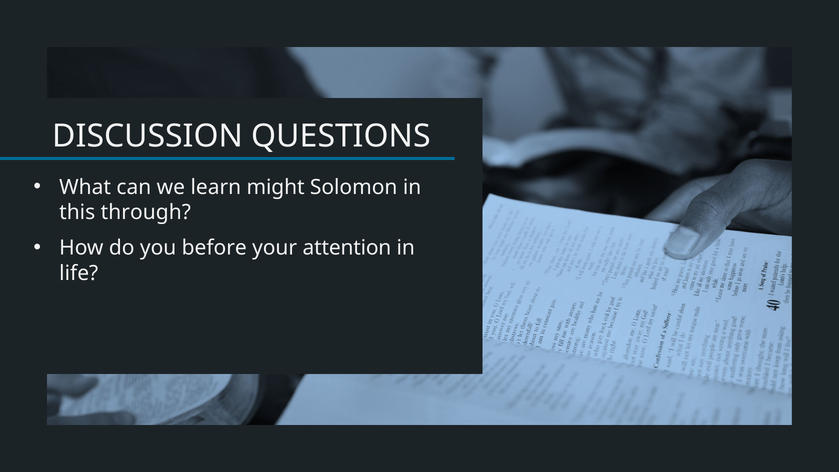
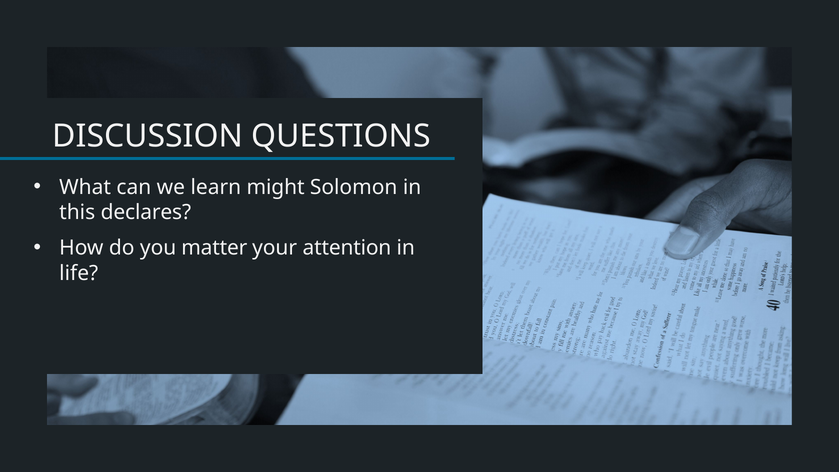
through: through -> declares
before: before -> matter
